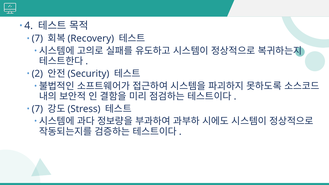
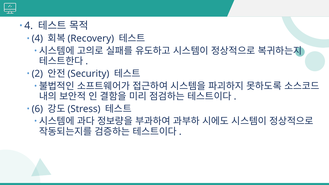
7 at (37, 39): 7 -> 4
7 at (37, 109): 7 -> 6
